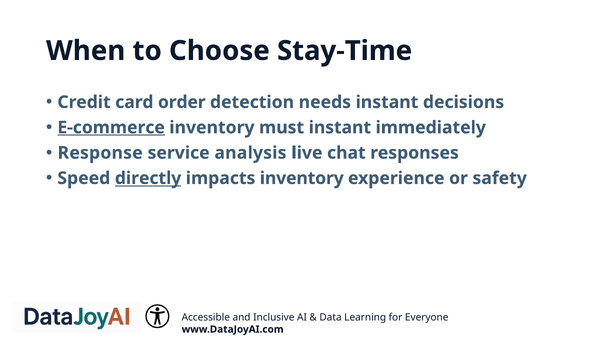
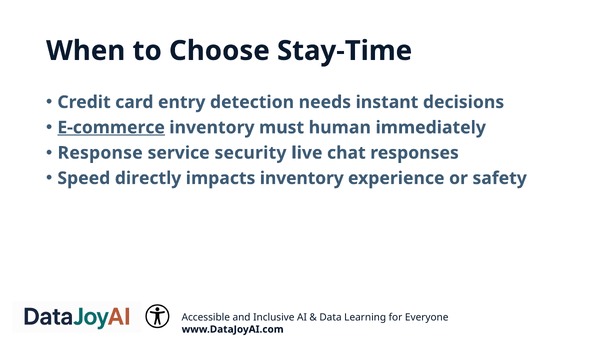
order: order -> entry
must instant: instant -> human
analysis: analysis -> security
directly underline: present -> none
